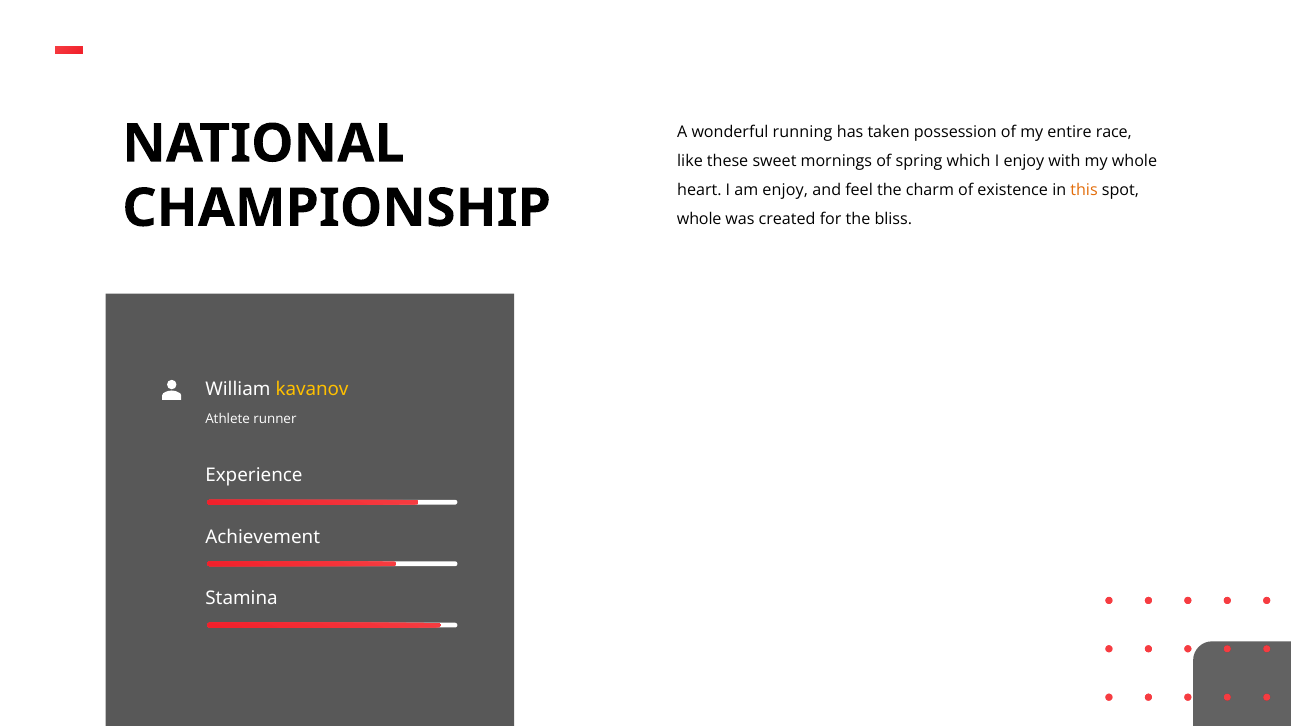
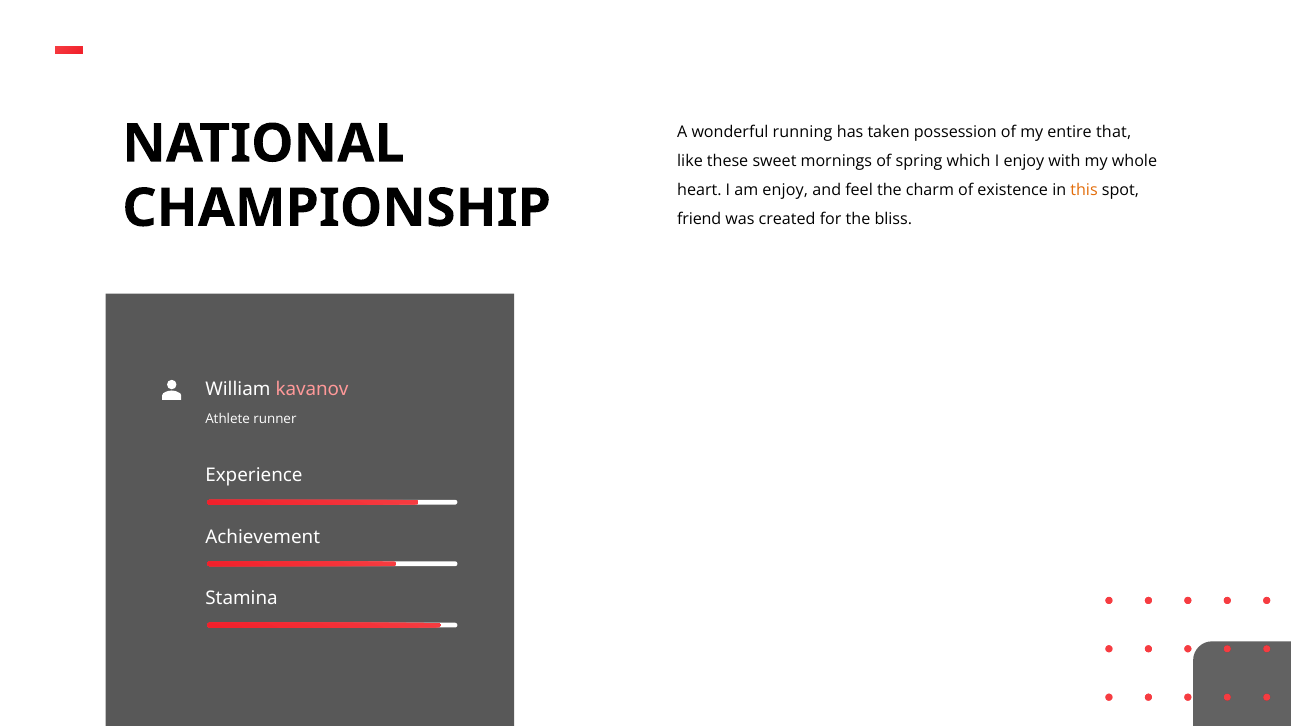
race: race -> that
whole at (699, 219): whole -> friend
kavanov colour: yellow -> pink
